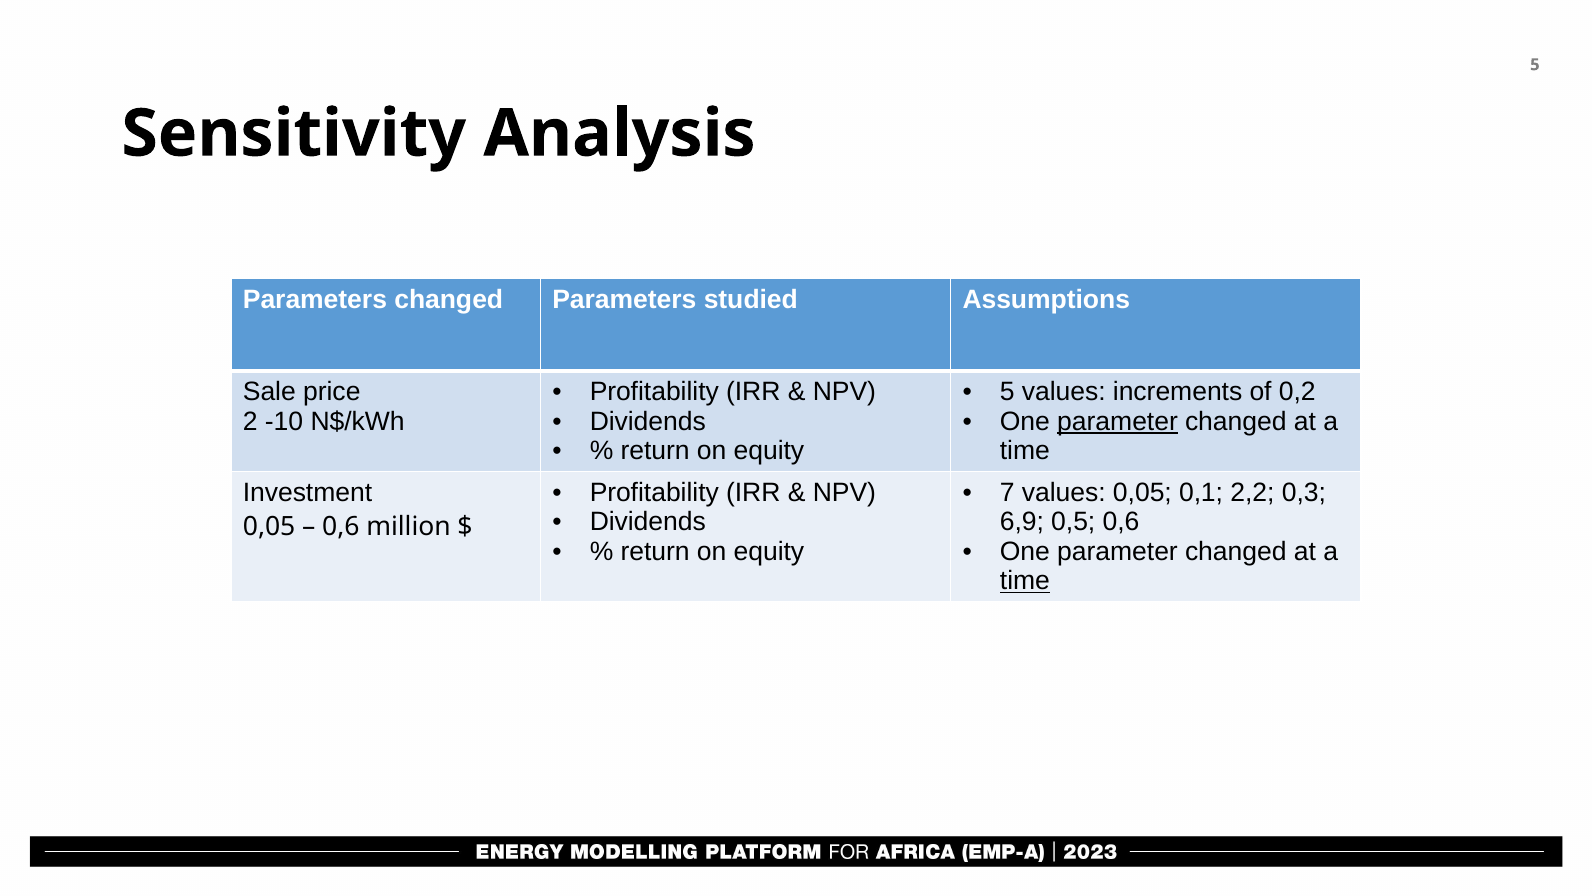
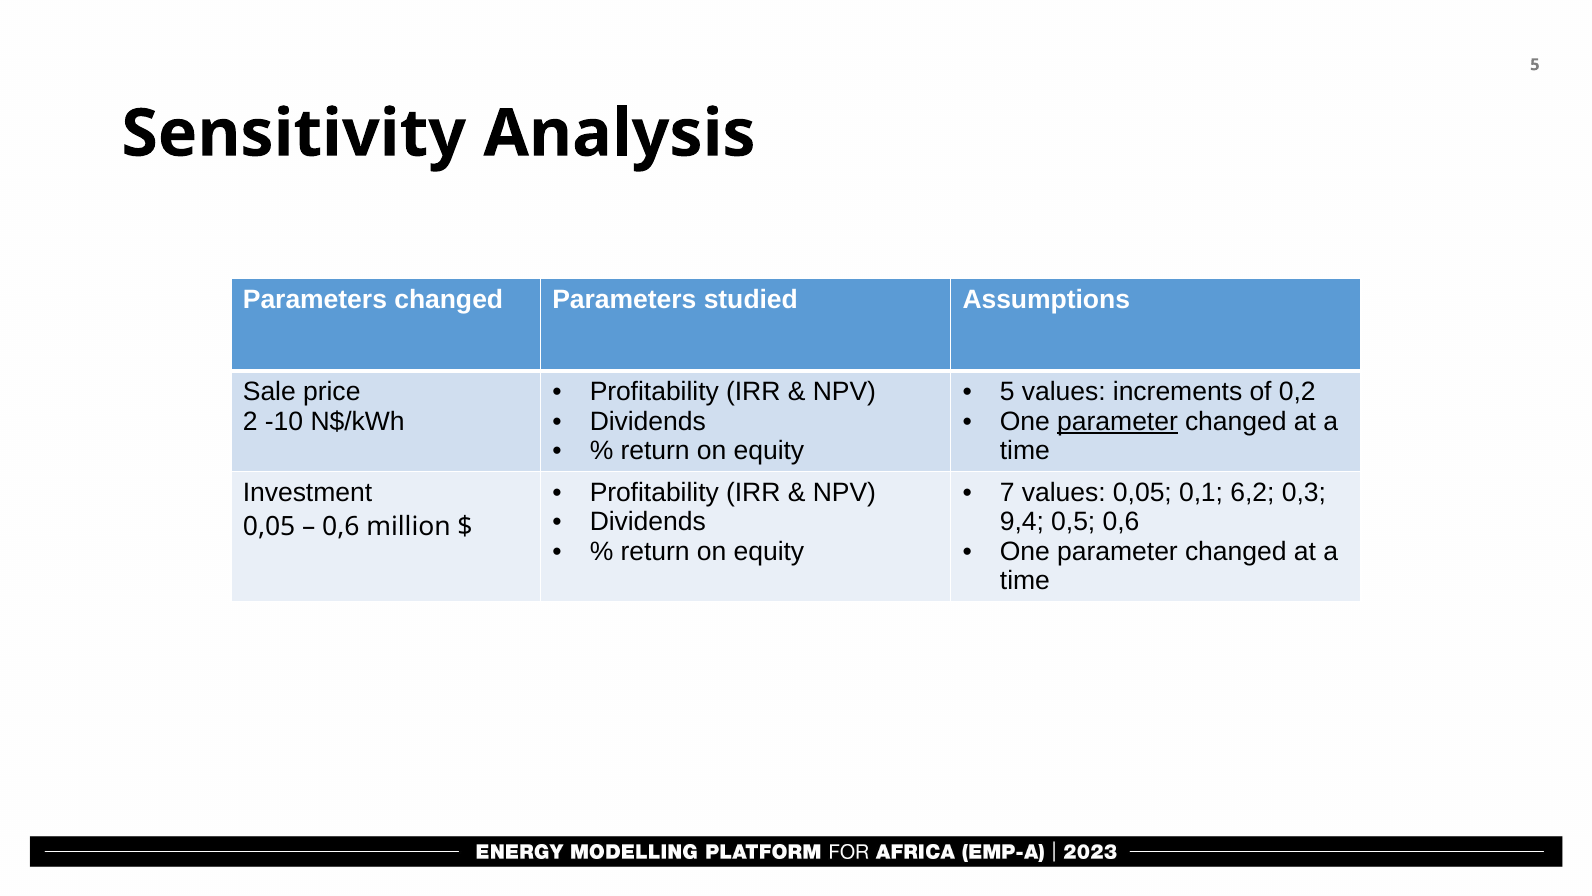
2,2: 2,2 -> 6,2
6,9: 6,9 -> 9,4
time at (1025, 581) underline: present -> none
